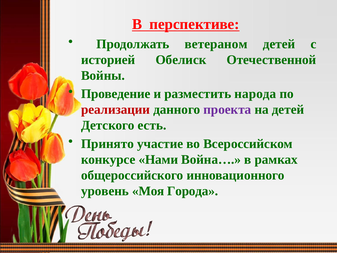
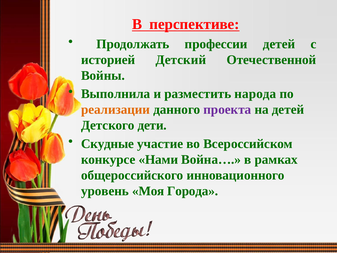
ветераном: ветераном -> профессии
Обелиск: Обелиск -> Детский
Проведение: Проведение -> Выполнила
реализации colour: red -> orange
есть: есть -> дети
Принято: Принято -> Скудные
